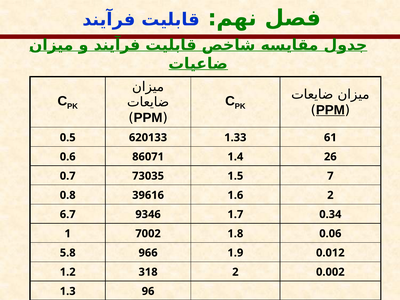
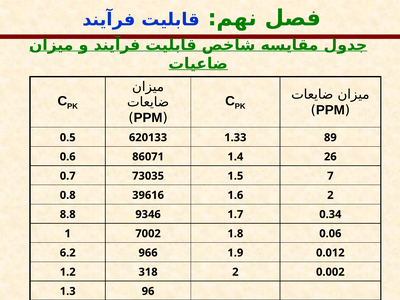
PPM at (330, 110) underline: present -> none
61: 61 -> 89
6.7: 6.7 -> 8.8
5.8: 5.8 -> 6.2
